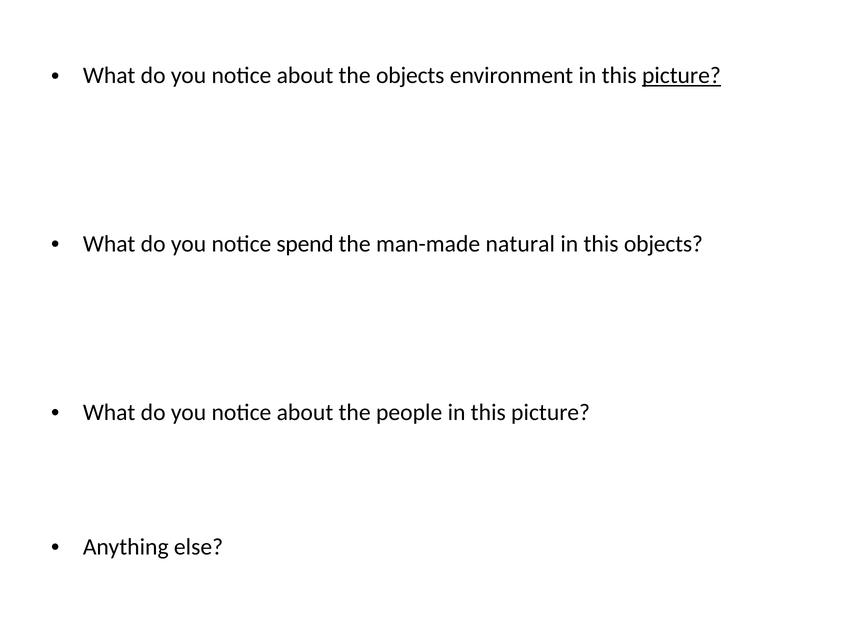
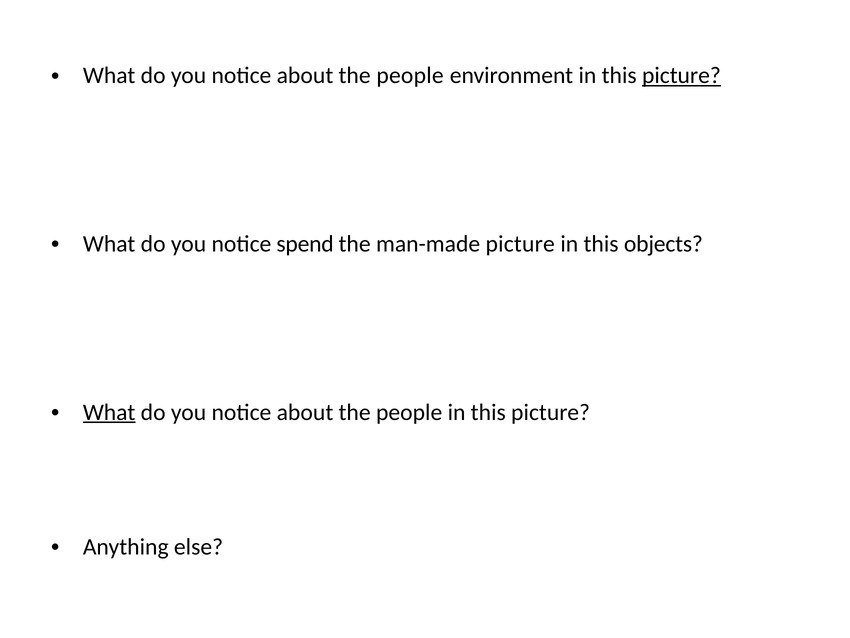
objects at (410, 76): objects -> people
man-made natural: natural -> picture
What at (109, 412) underline: none -> present
